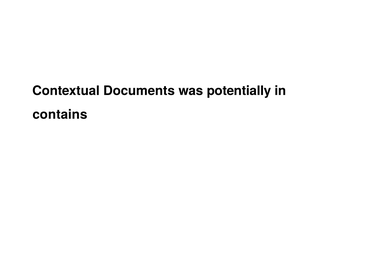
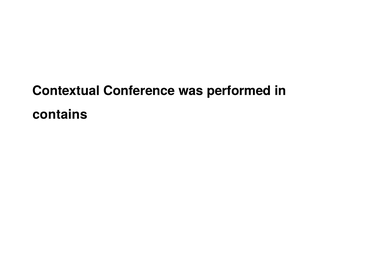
Documents: Documents -> Conference
potentially: potentially -> performed
